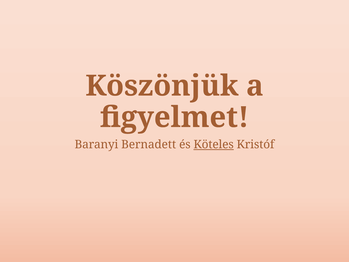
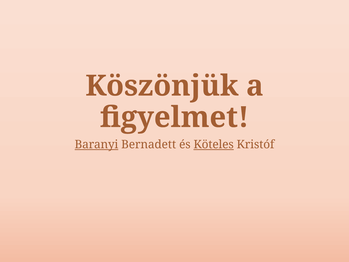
Baranyi underline: none -> present
